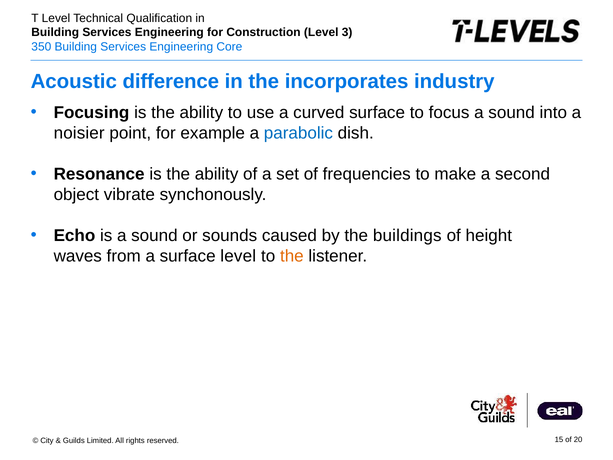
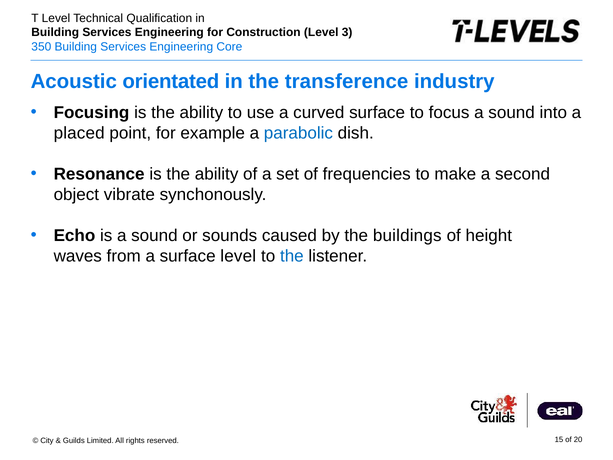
difference: difference -> orientated
incorporates: incorporates -> transference
noisier: noisier -> placed
the at (292, 256) colour: orange -> blue
